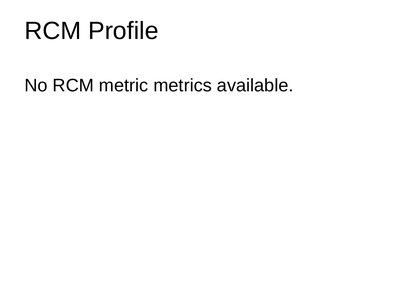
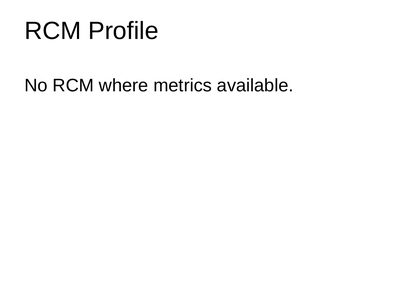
metric: metric -> where
